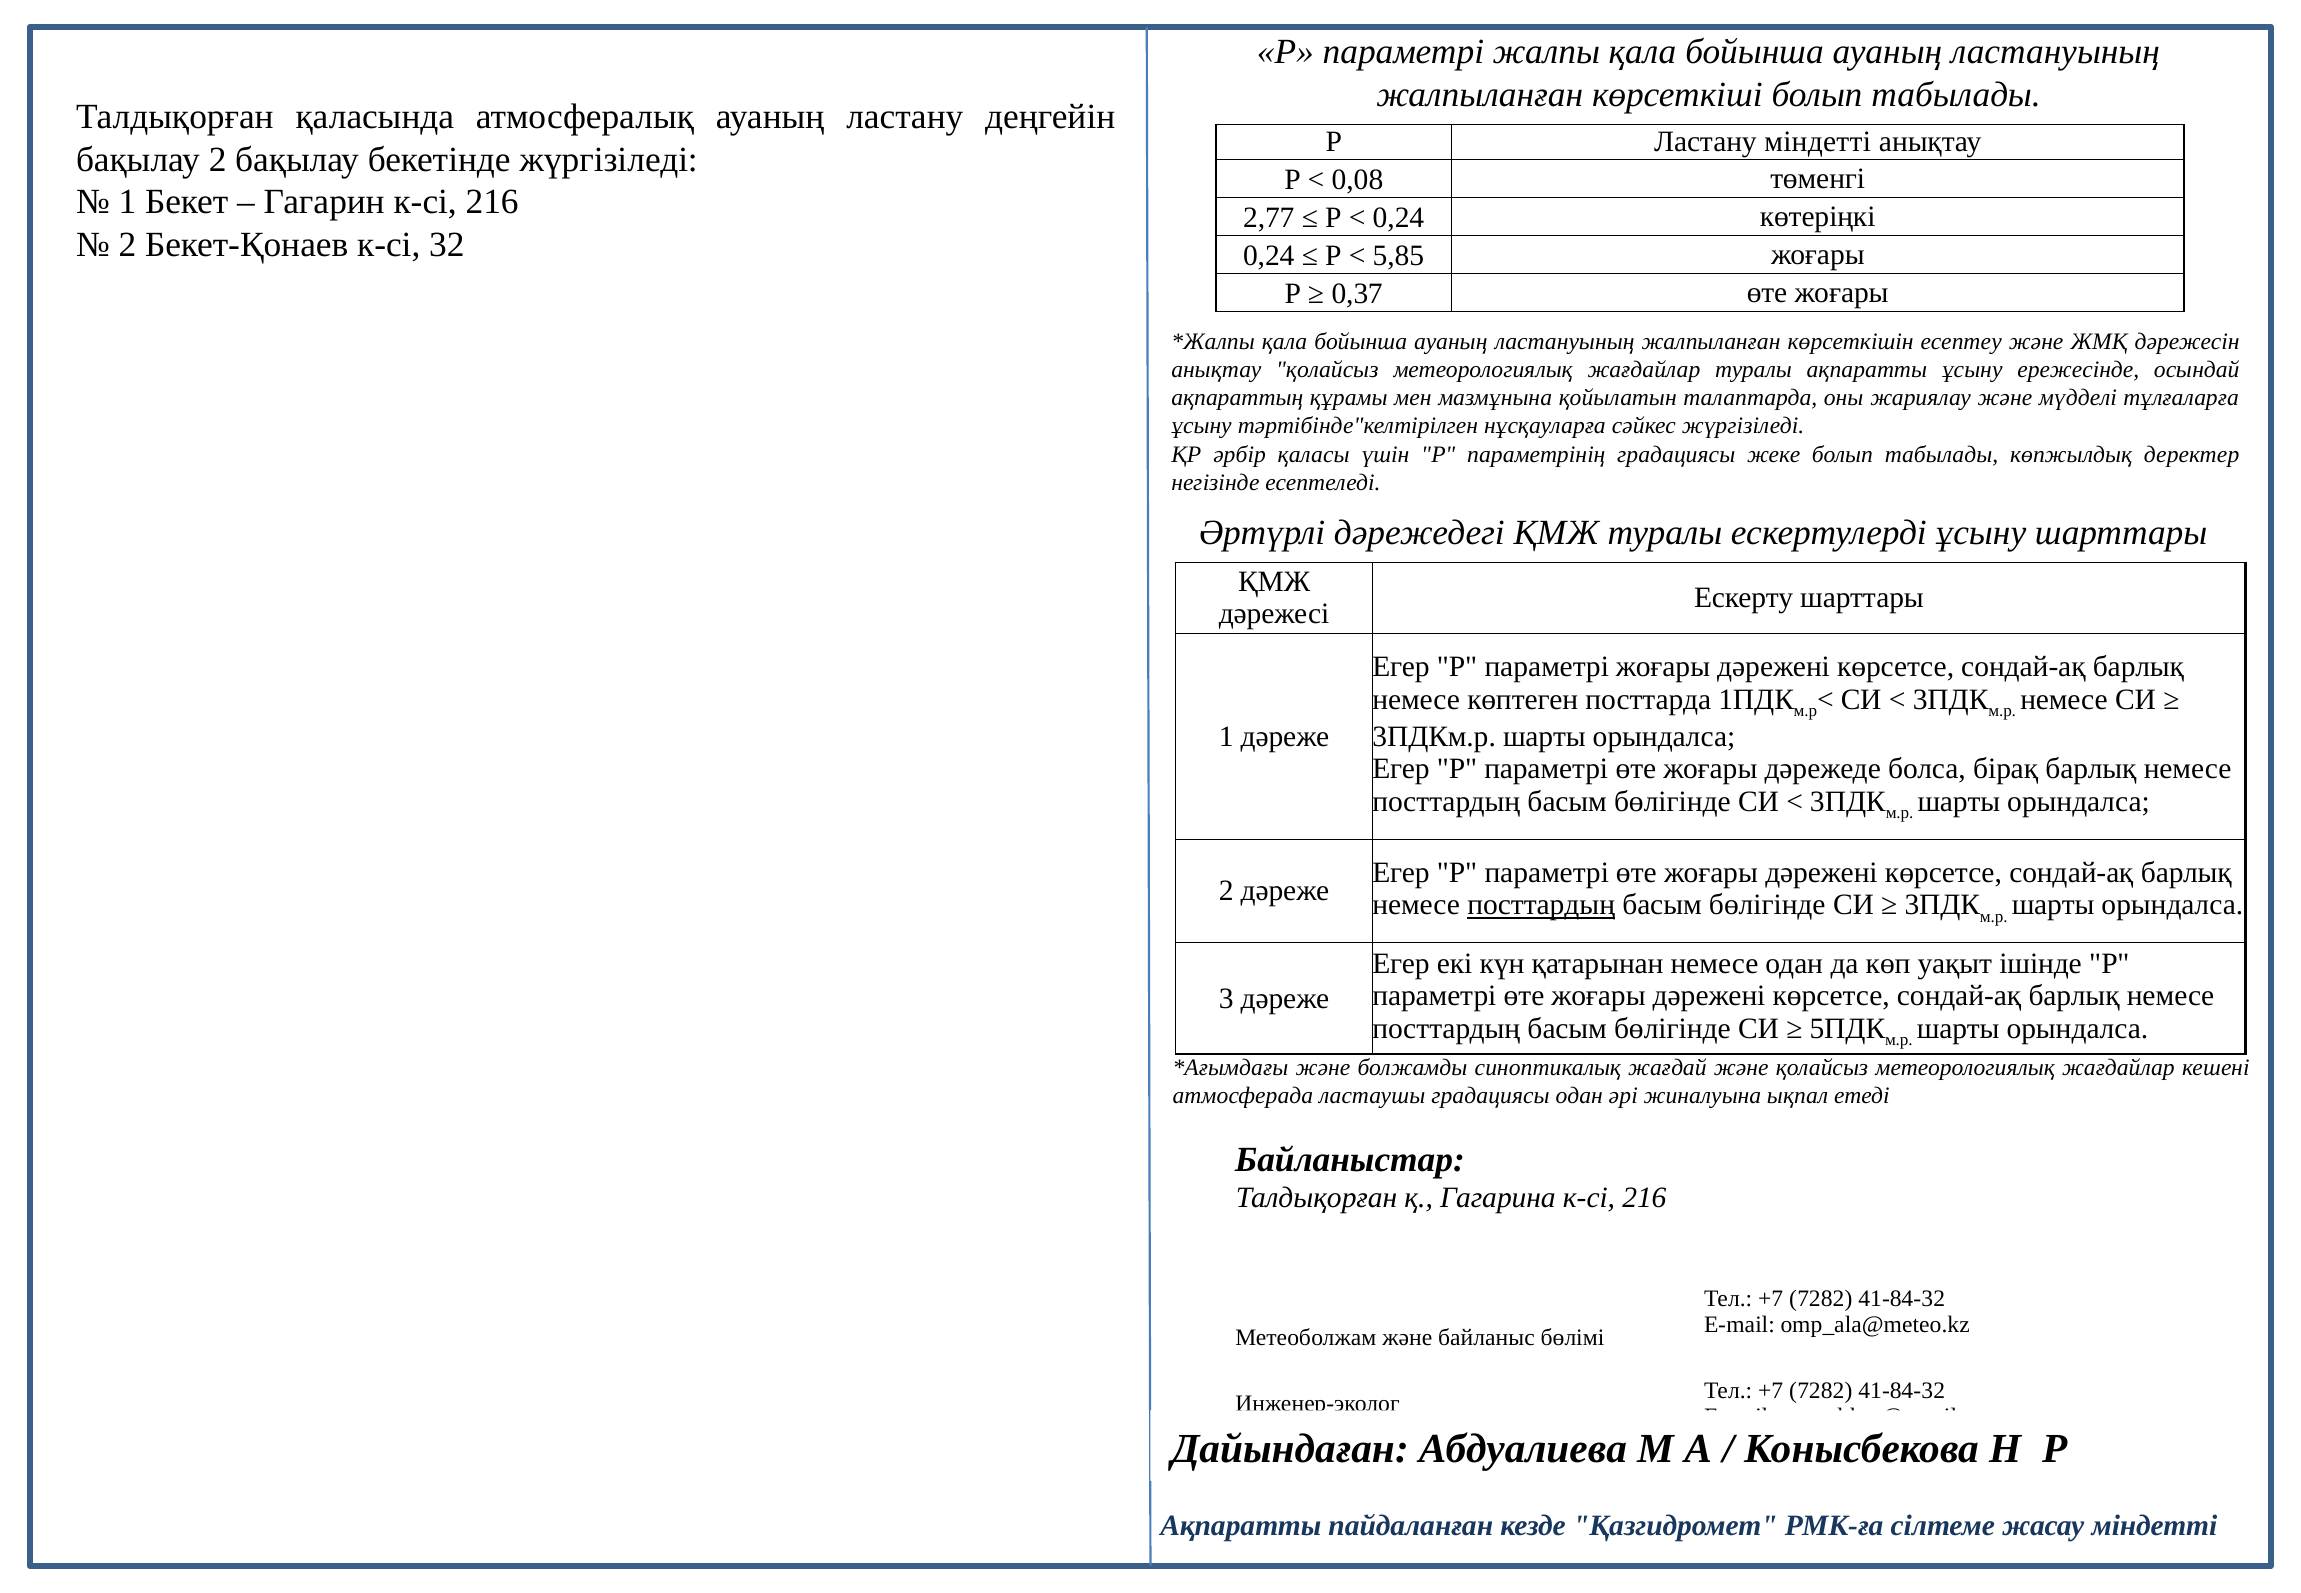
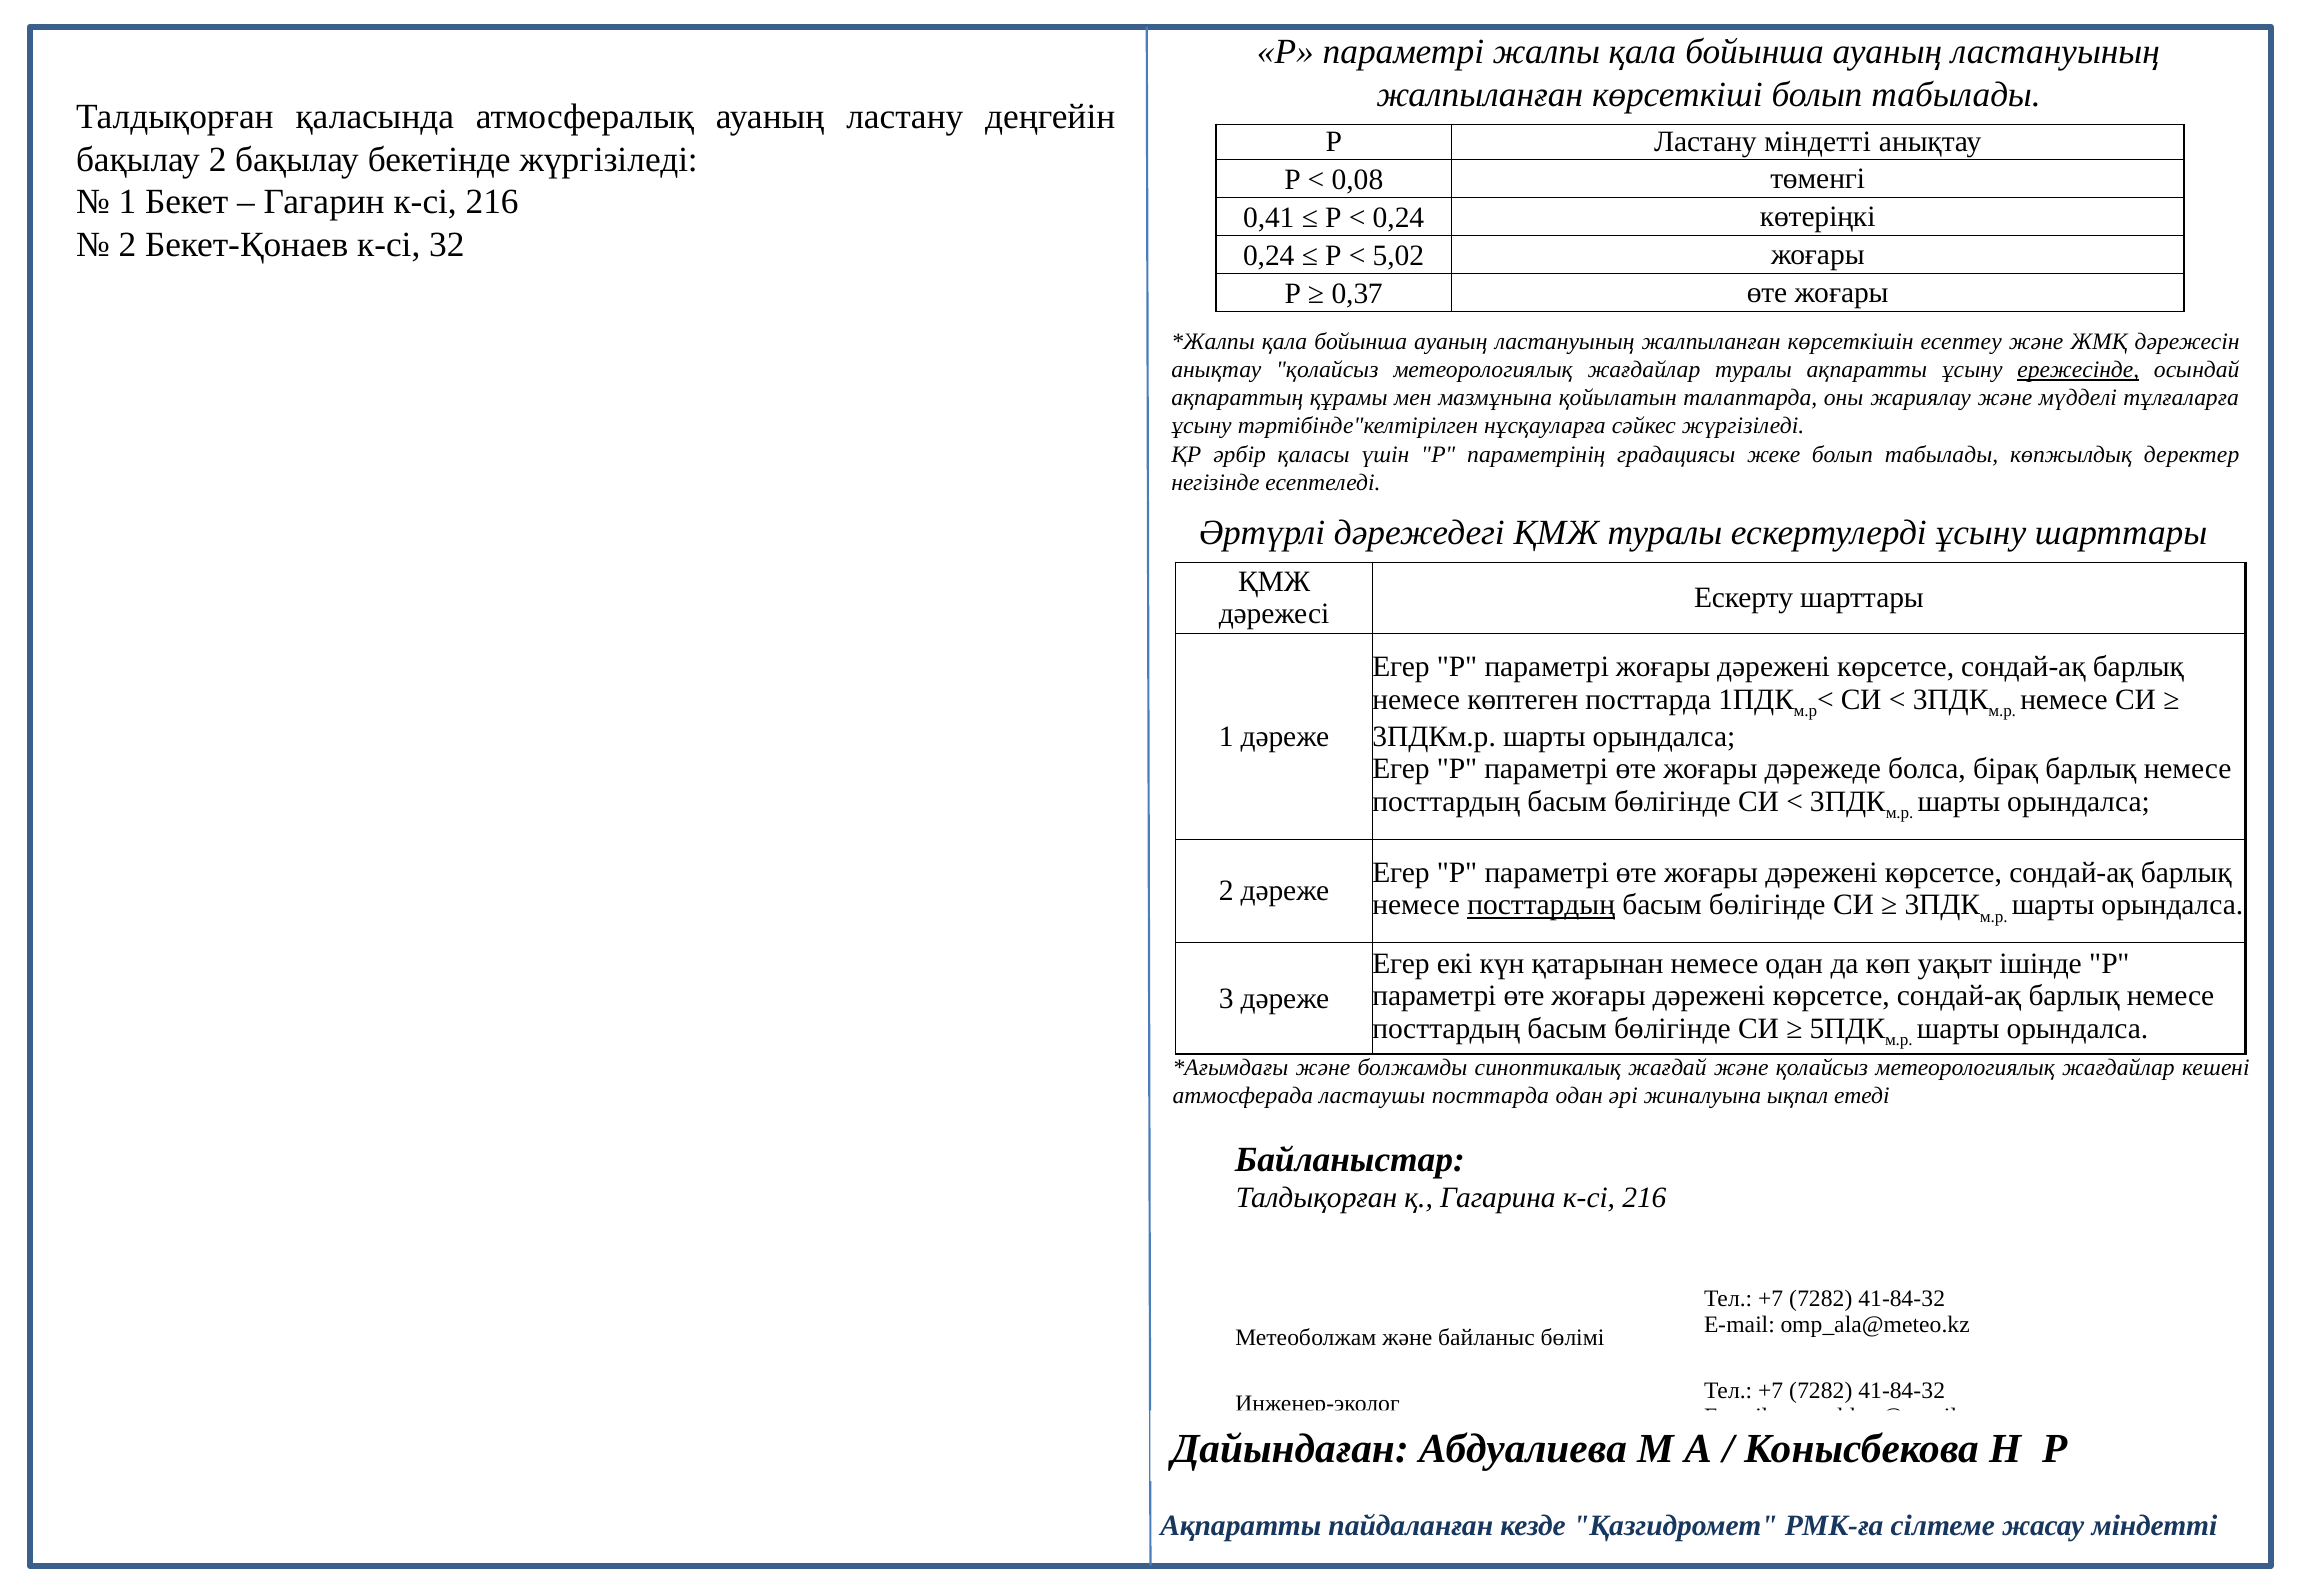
2,77: 2,77 -> 0,41
5,85: 5,85 -> 5,02
ережесінде underline: none -> present
ластаушы градациясы: градациясы -> посттарда
